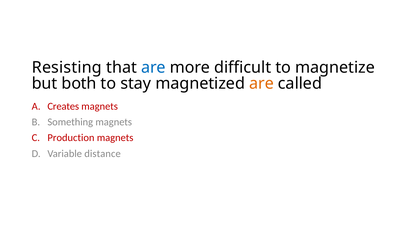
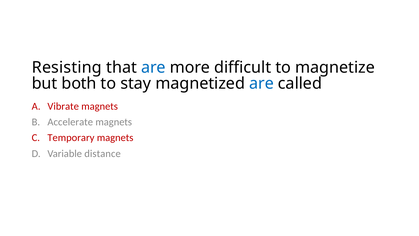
are at (261, 83) colour: orange -> blue
Creates: Creates -> Vibrate
Something: Something -> Accelerate
Production: Production -> Temporary
